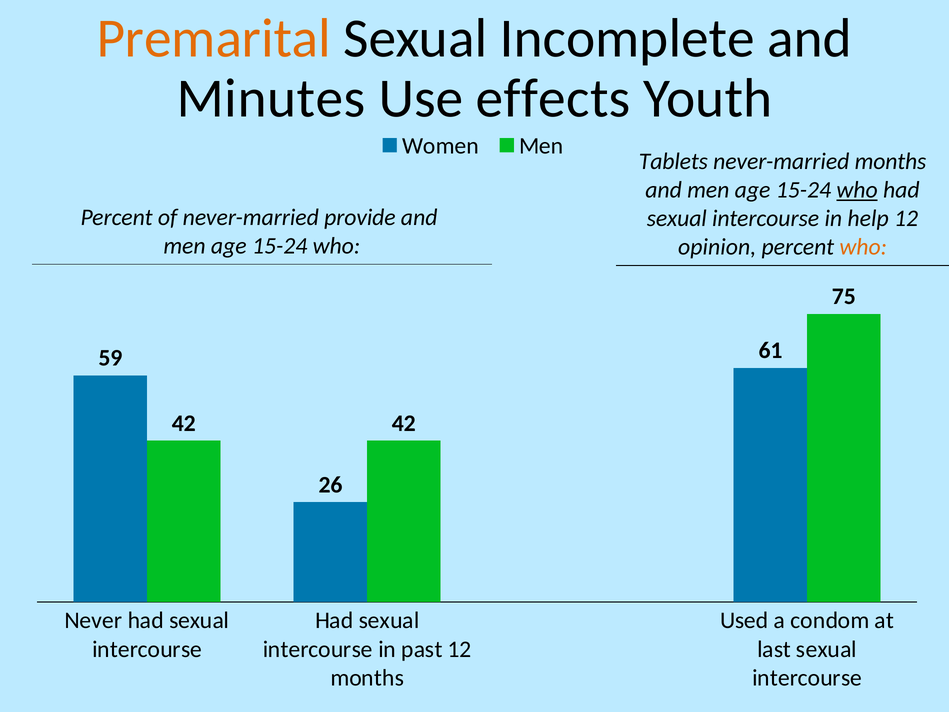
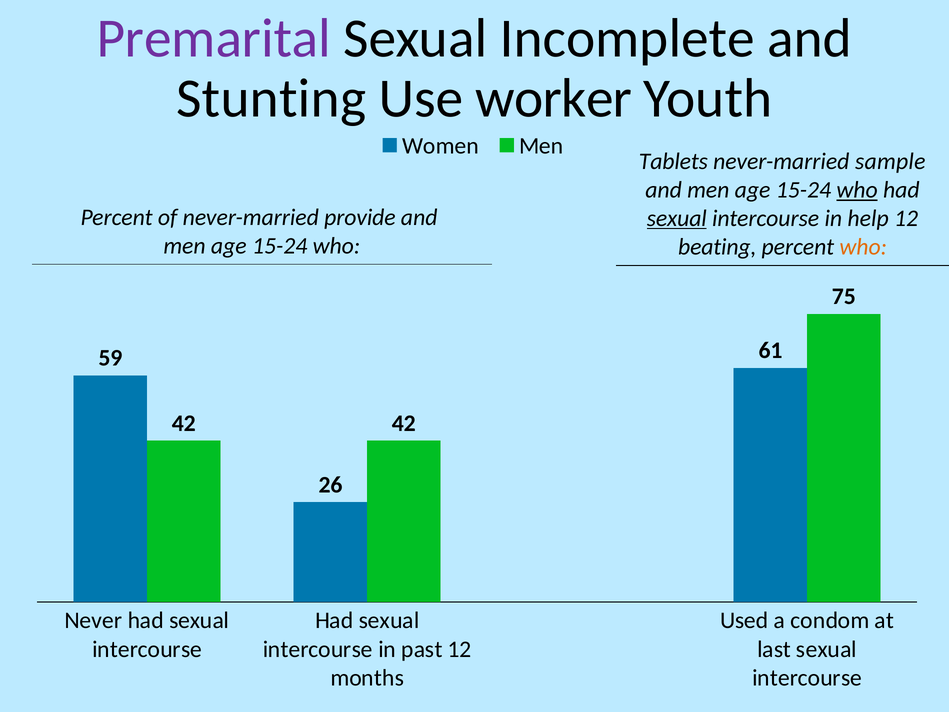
Premarital colour: orange -> purple
Minutes: Minutes -> Stunting
effects: effects -> worker
never-married months: months -> sample
sexual at (677, 218) underline: none -> present
opinion: opinion -> beating
